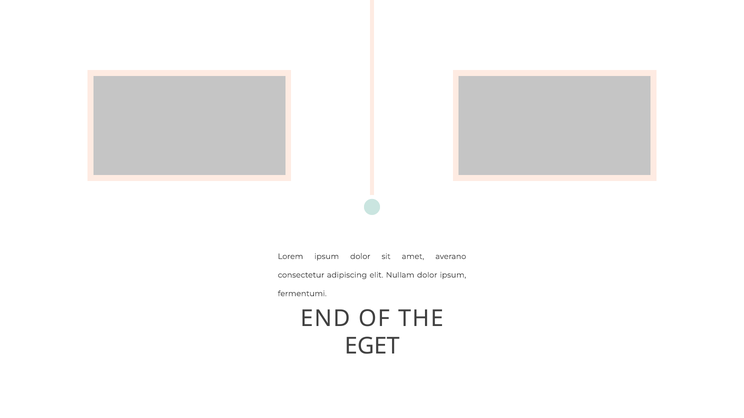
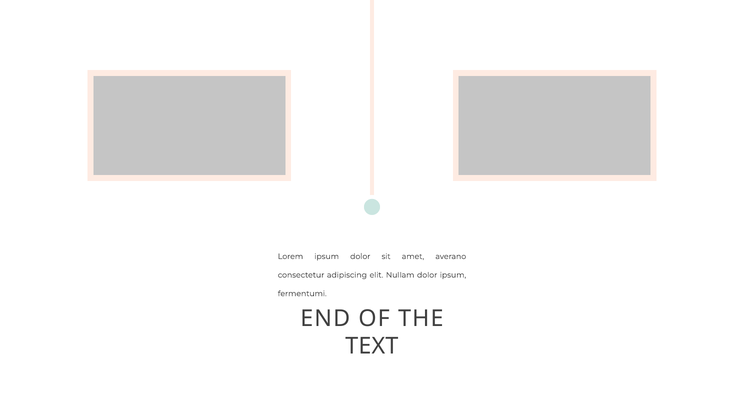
EGET: EGET -> TEXT
